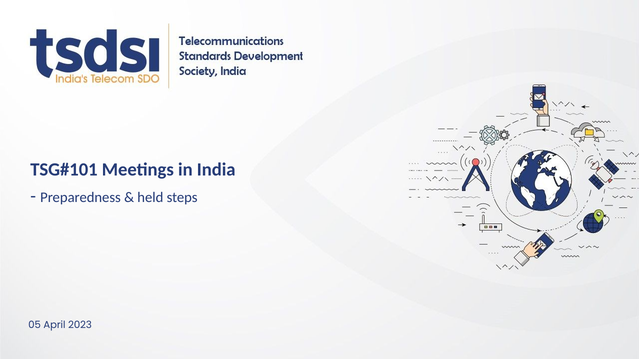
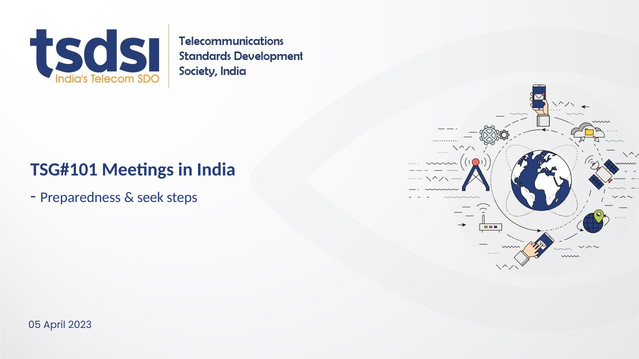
held: held -> seek
